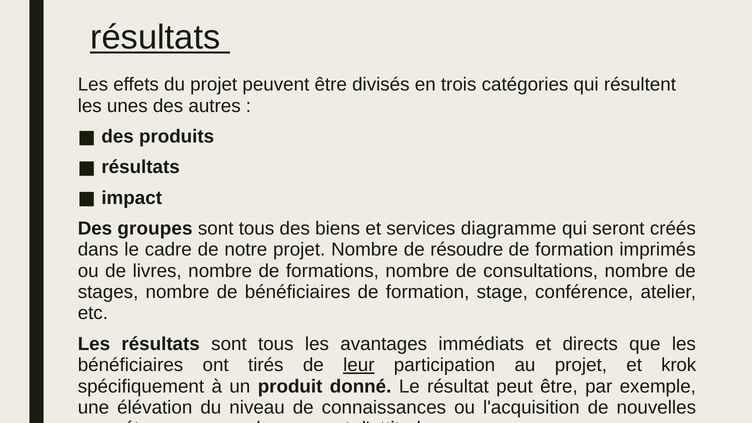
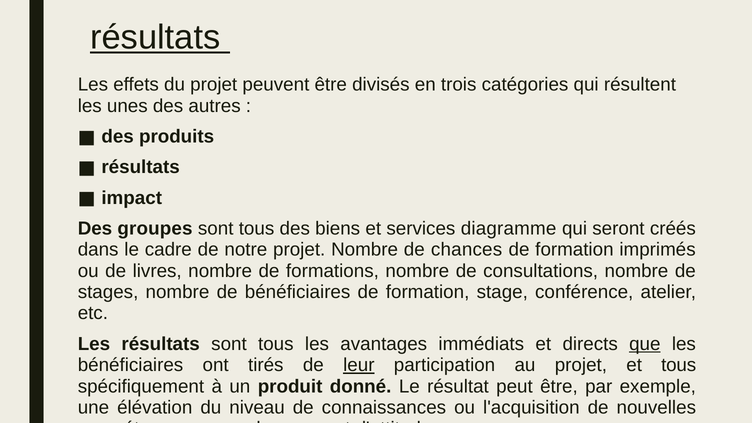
résoudre: résoudre -> chances
que underline: none -> present
et krok: krok -> tous
